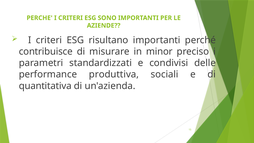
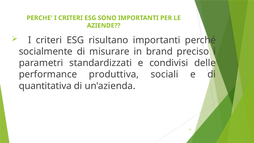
contribuisce: contribuisce -> socialmente
minor: minor -> brand
